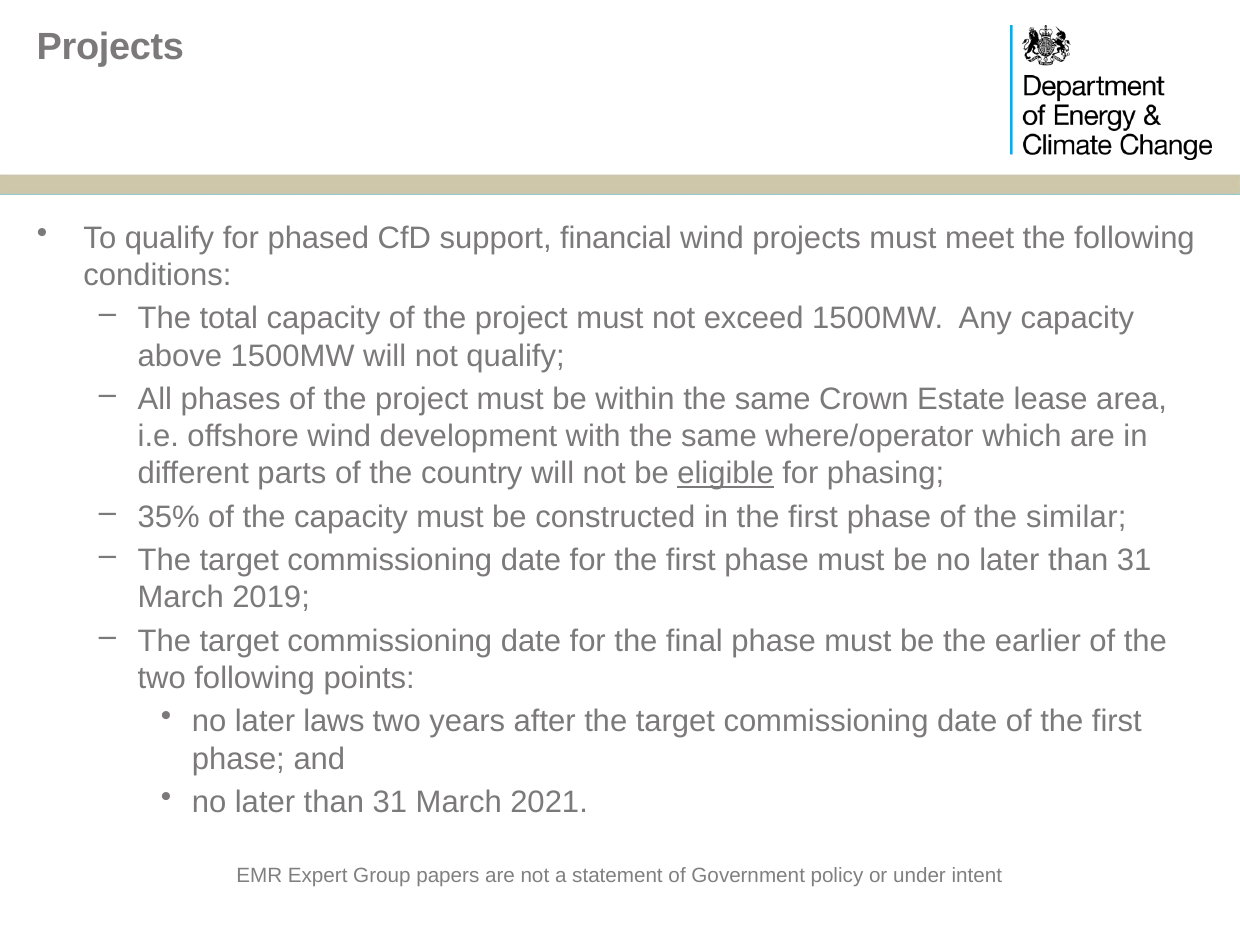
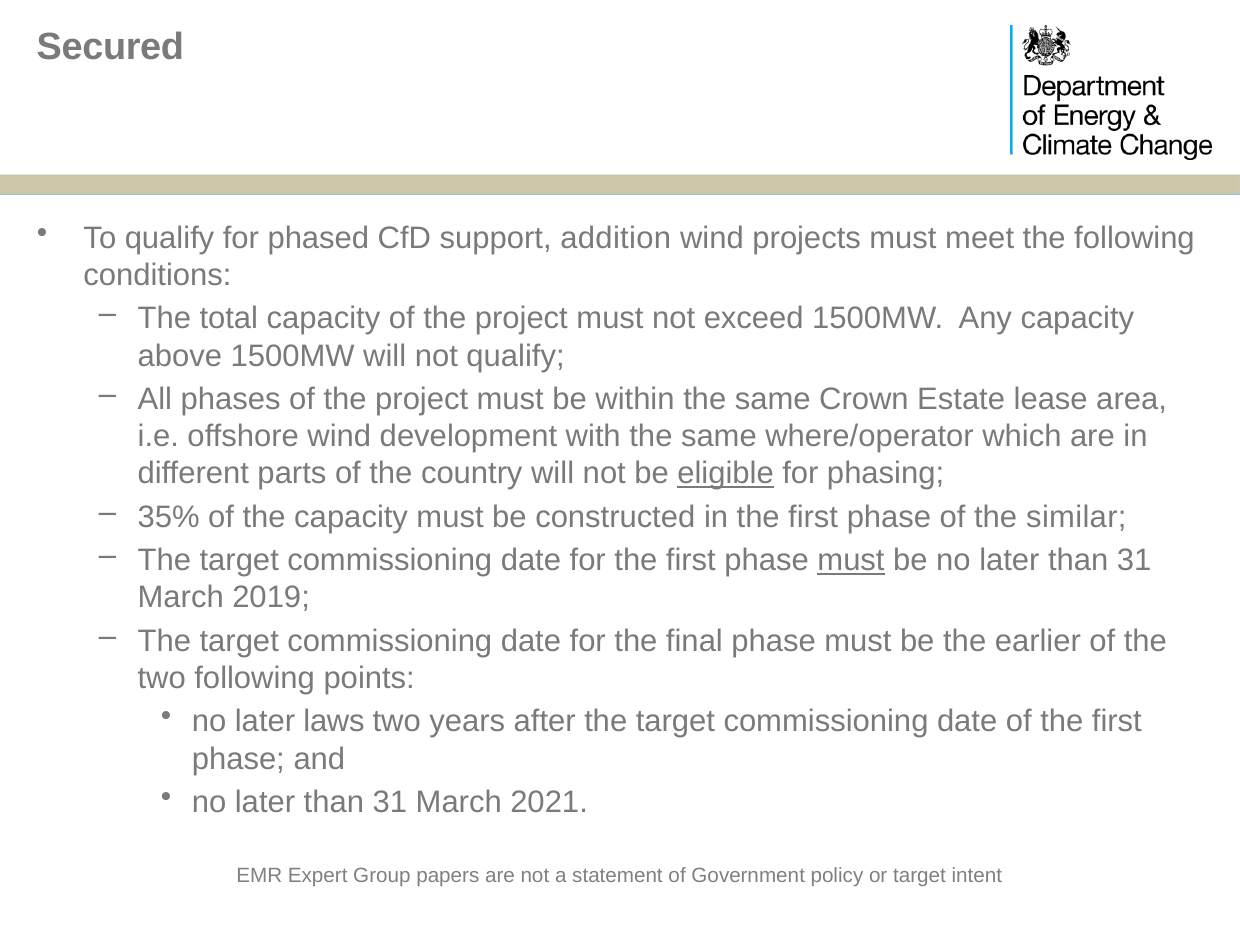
Projects at (110, 47): Projects -> Secured
financial: financial -> addition
must at (851, 560) underline: none -> present
or under: under -> target
